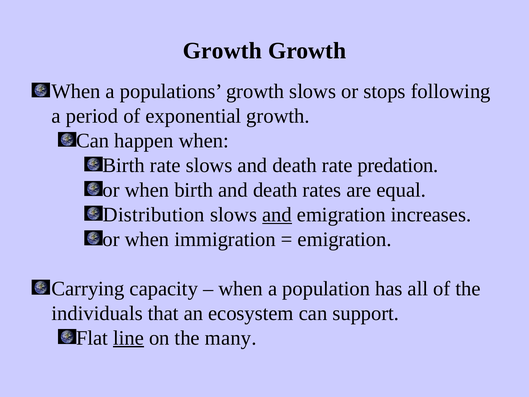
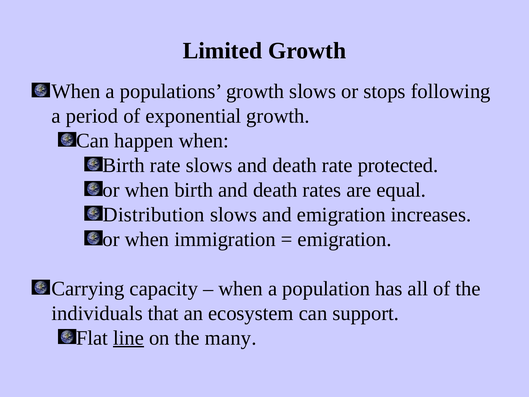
Growth at (222, 51): Growth -> Limited
predation: predation -> protected
and at (277, 215) underline: present -> none
